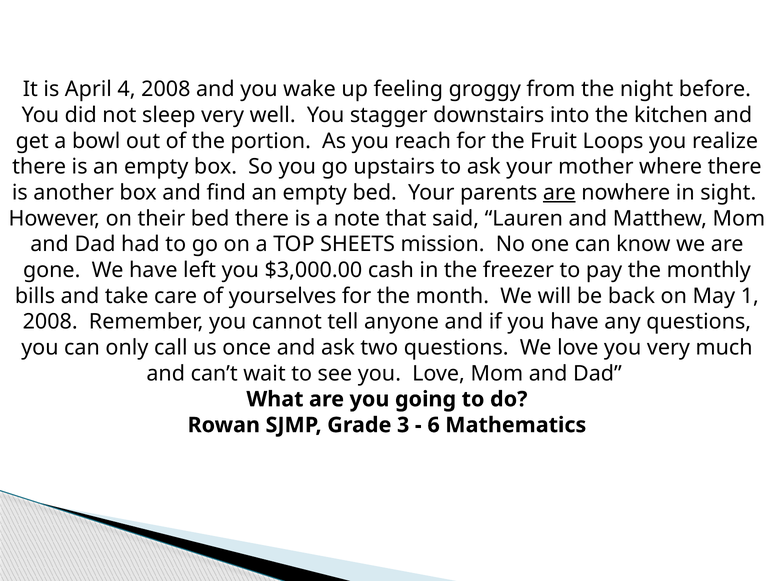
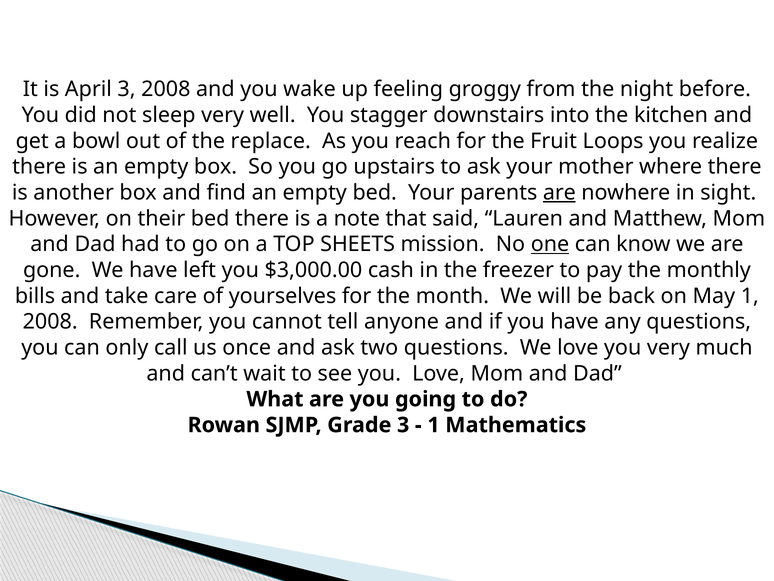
April 4: 4 -> 3
portion: portion -> replace
one underline: none -> present
6 at (434, 425): 6 -> 1
